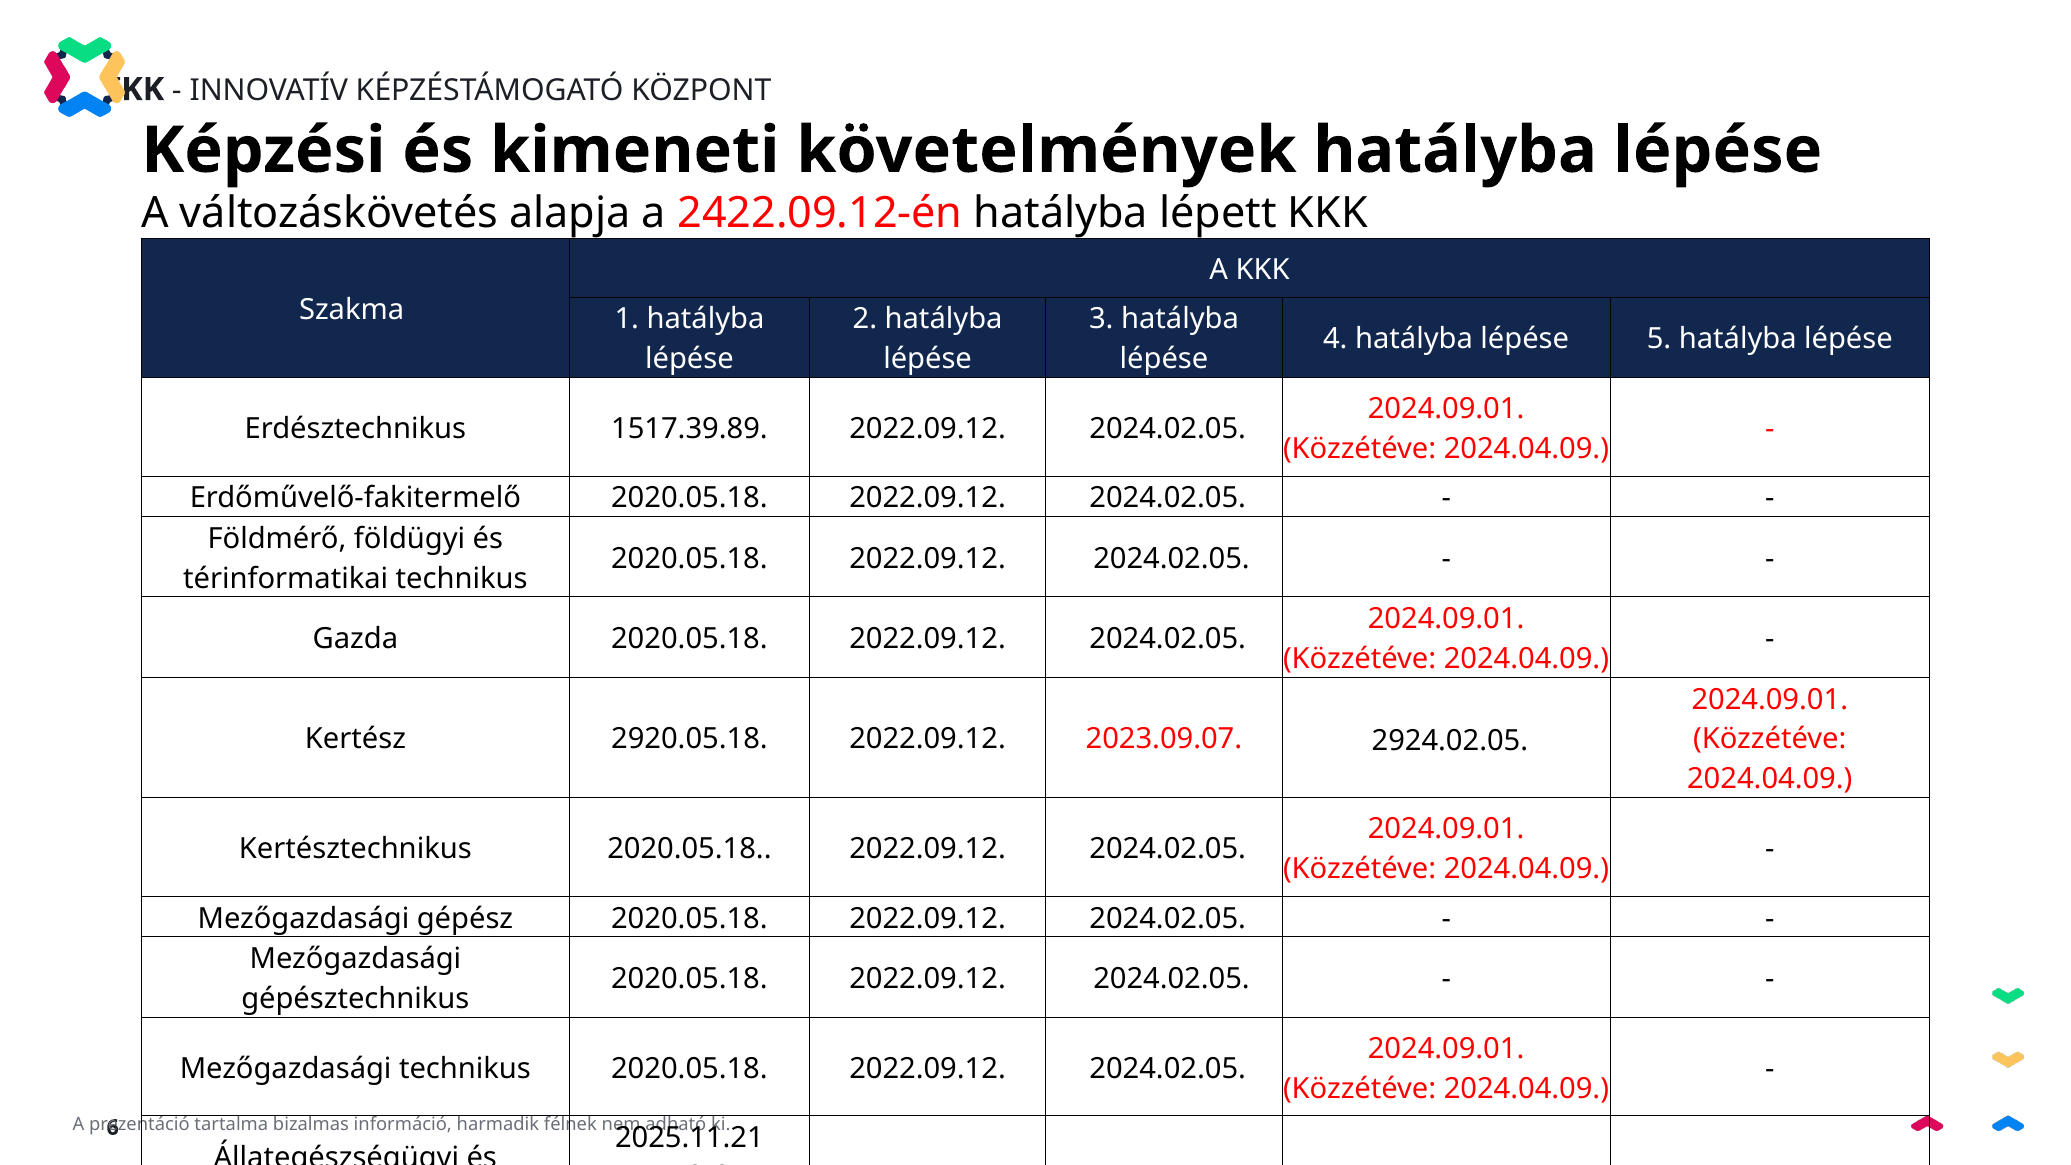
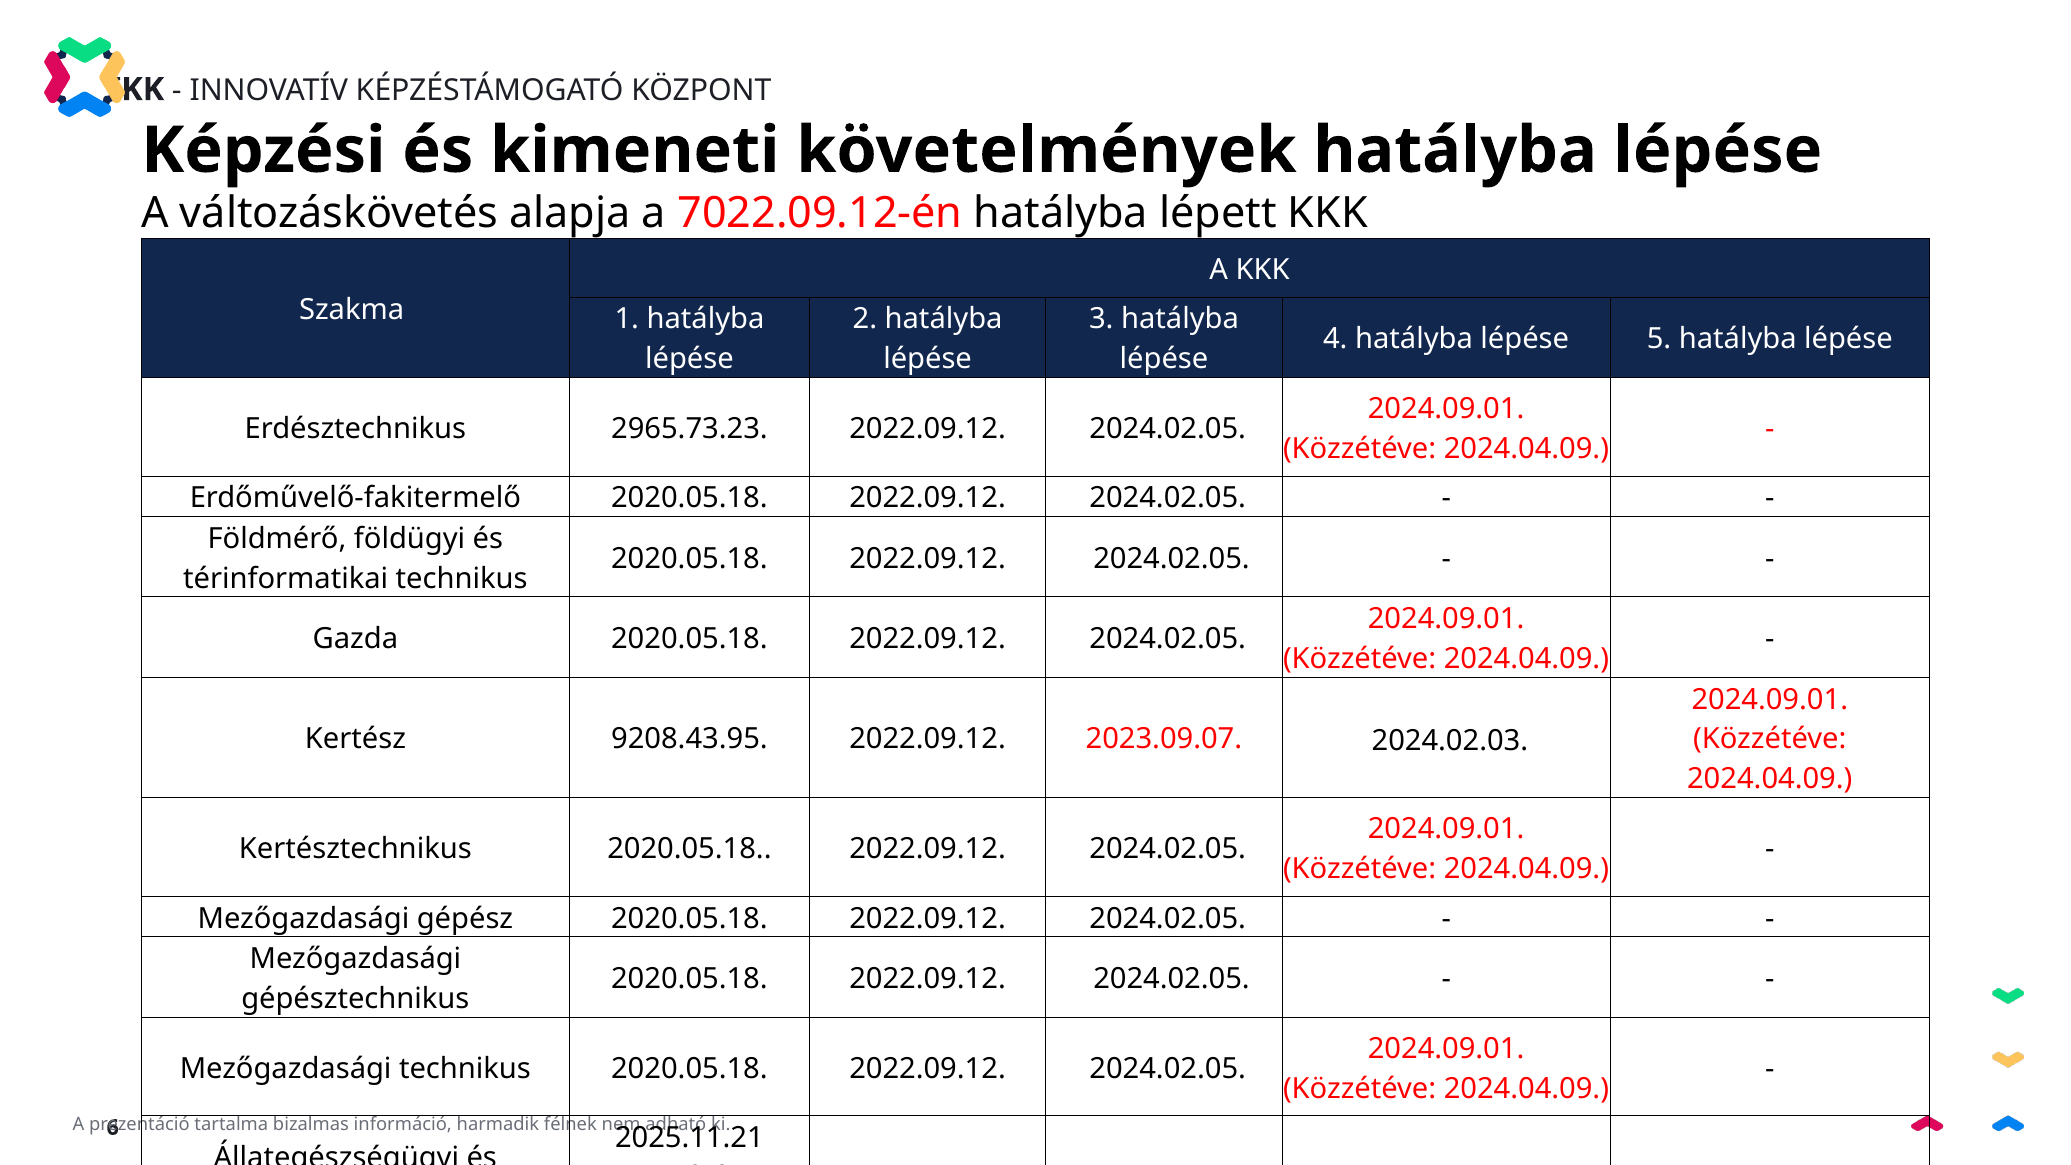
2422.09.12-én: 2422.09.12-én -> 7022.09.12-én
1517.39.89: 1517.39.89 -> 2965.73.23
2920.05.18: 2920.05.18 -> 9208.43.95
2924.02.05: 2924.02.05 -> 2024.02.03
